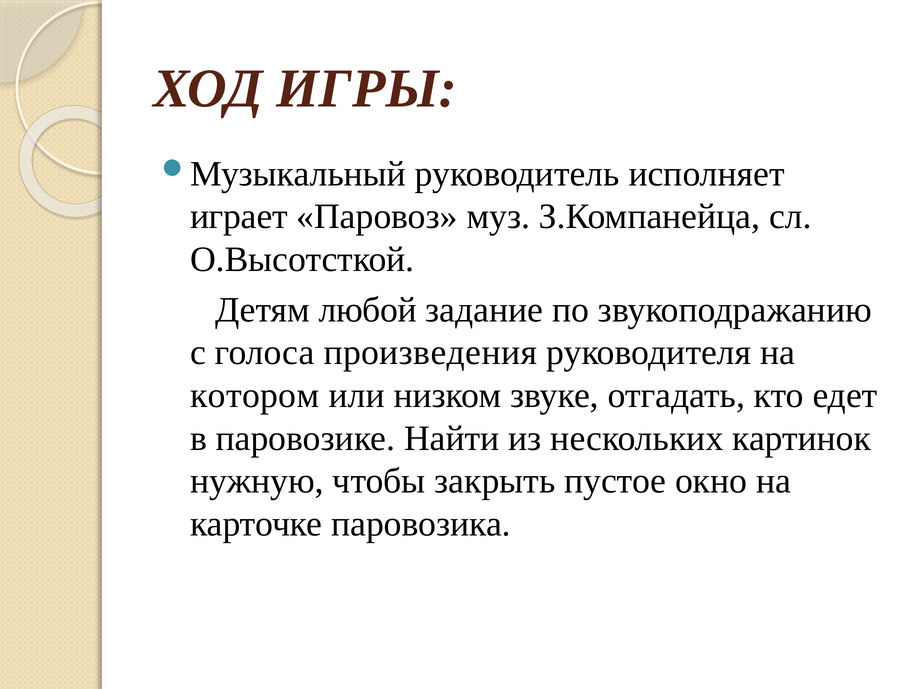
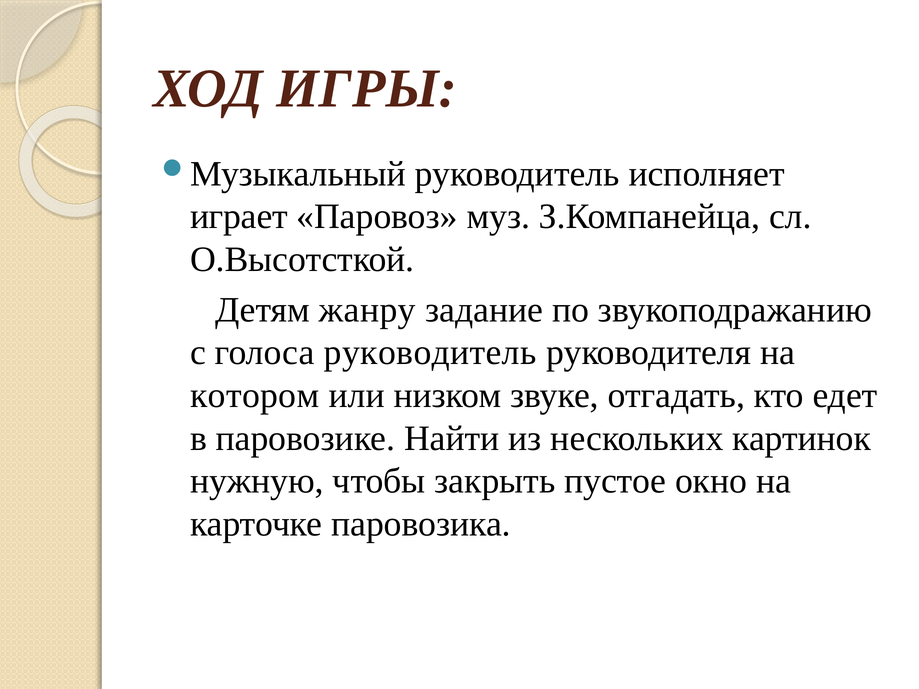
любой: любой -> жанру
голоса произведения: произведения -> руководитель
